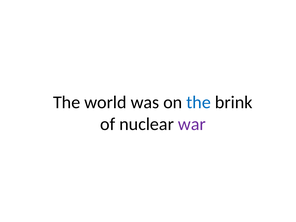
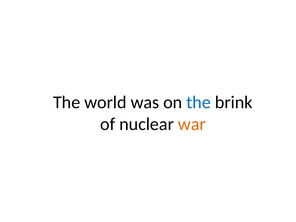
war colour: purple -> orange
